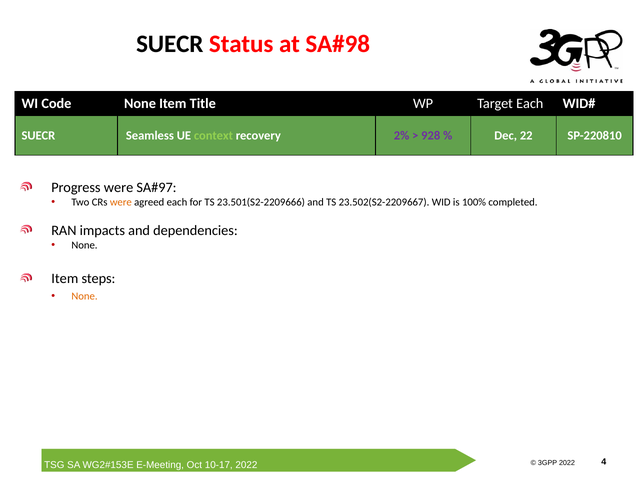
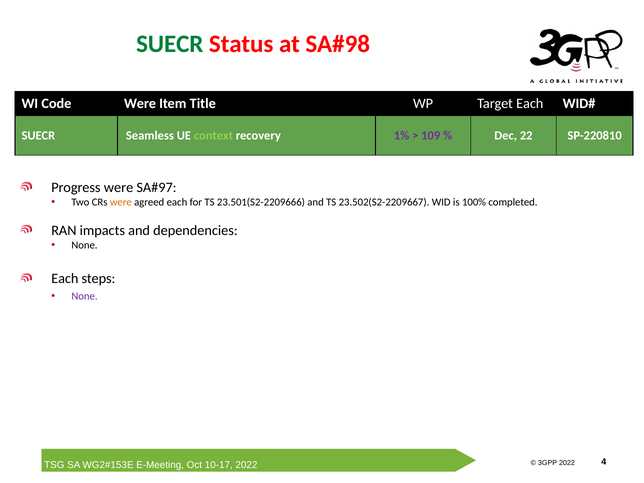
SUECR at (170, 44) colour: black -> green
Code None: None -> Were
2%: 2% -> 1%
928: 928 -> 109
Item at (65, 279): Item -> Each
None at (84, 296) colour: orange -> purple
